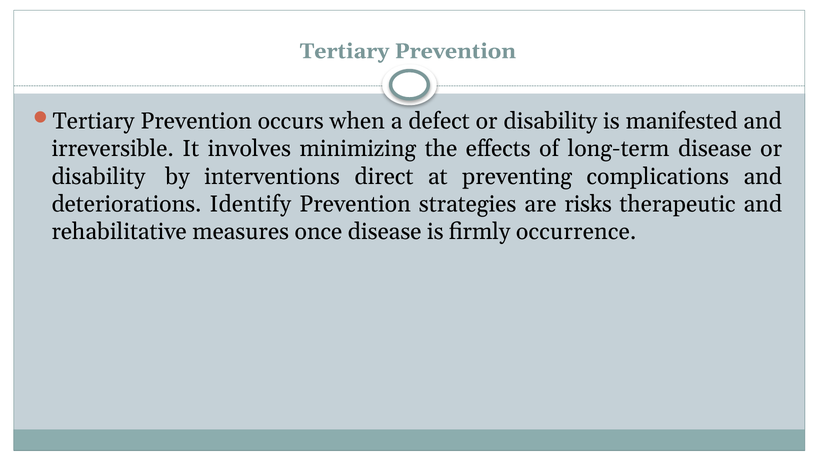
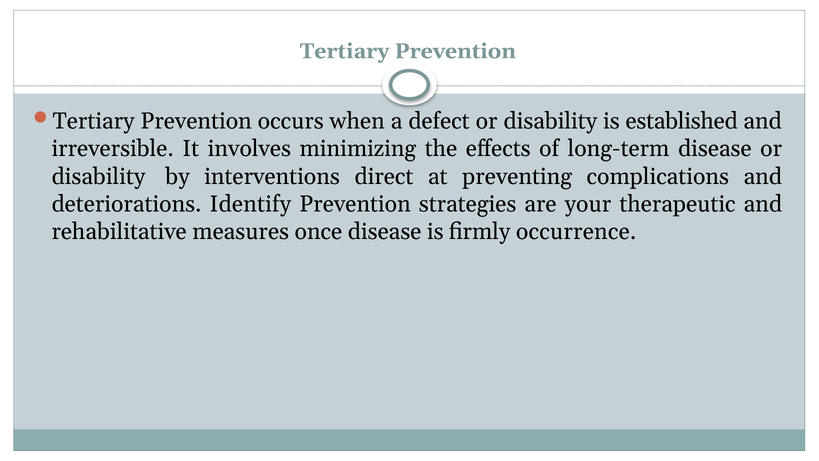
manifested: manifested -> established
risks: risks -> your
